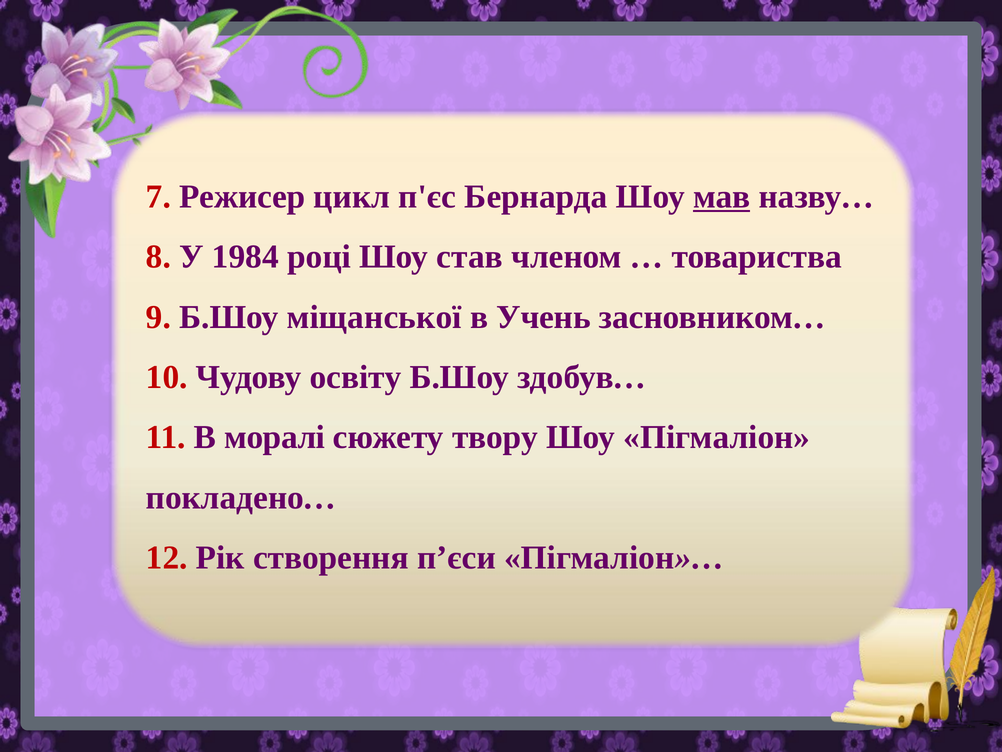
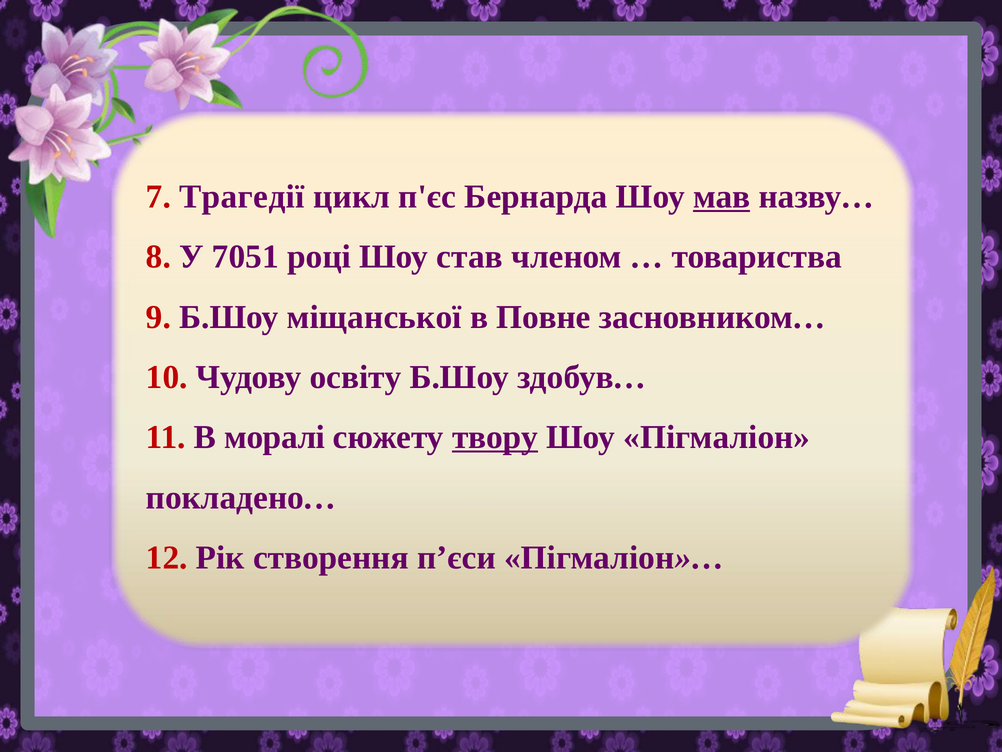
Режисер: Режисер -> Трагедії
1984: 1984 -> 7051
Учень: Учень -> Повне
твору underline: none -> present
